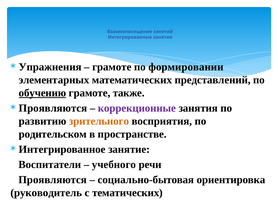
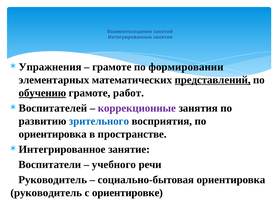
представлений underline: none -> present
также: также -> работ
Проявляются at (53, 108): Проявляются -> Воспитателей
зрительного colour: orange -> blue
родительском at (53, 134): родительском -> ориентировка
Проявляются at (53, 179): Проявляются -> Руководитель
тематических: тематических -> ориентировке
